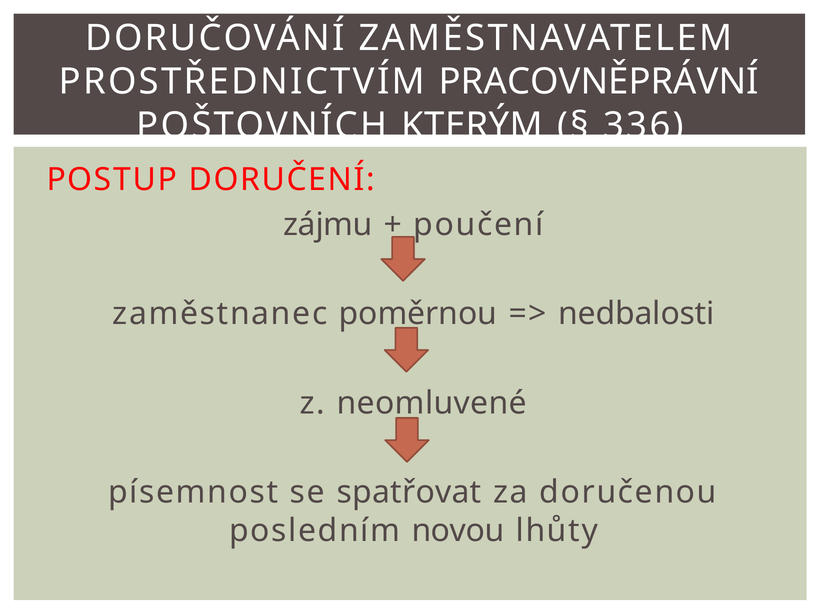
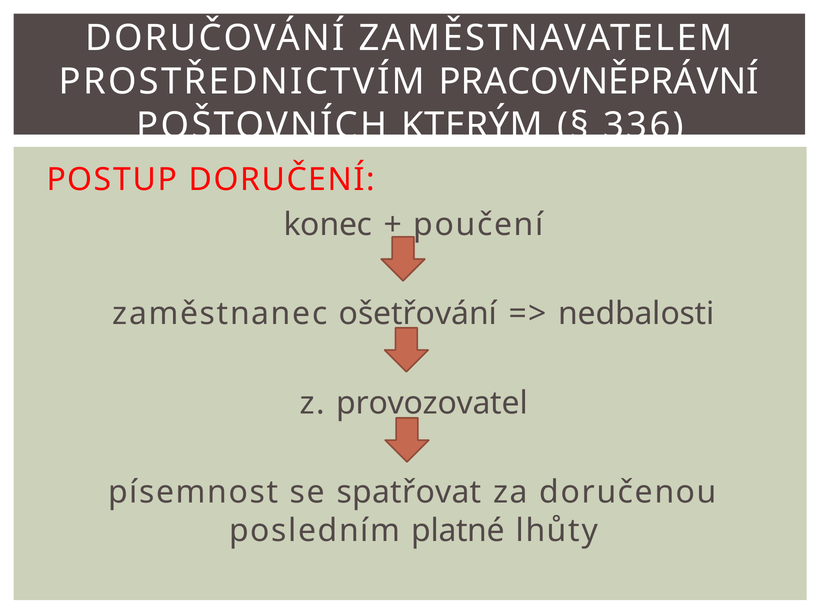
zájmu: zájmu -> konec
poměrnou: poměrnou -> ošetřování
neomluvené: neomluvené -> provozovatel
novou: novou -> platné
